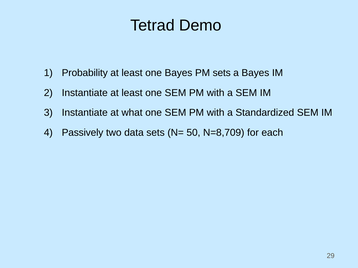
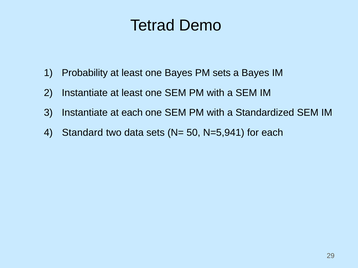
at what: what -> each
Passively: Passively -> Standard
N=8,709: N=8,709 -> N=5,941
